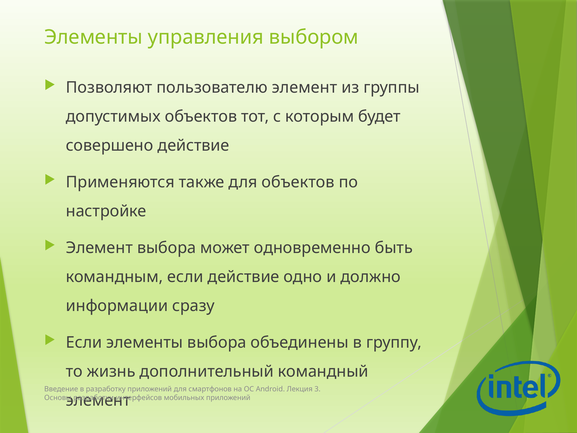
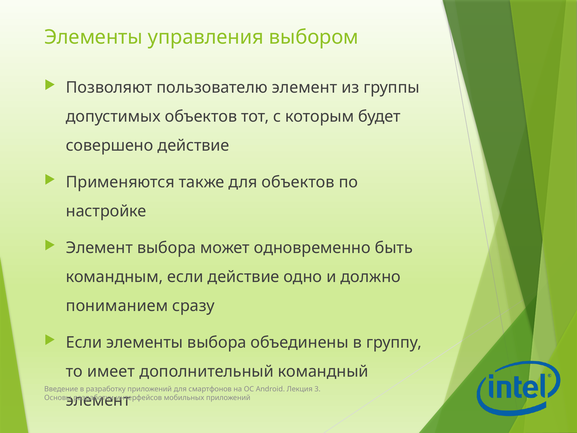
информации: информации -> пониманием
жизнь: жизнь -> имеет
